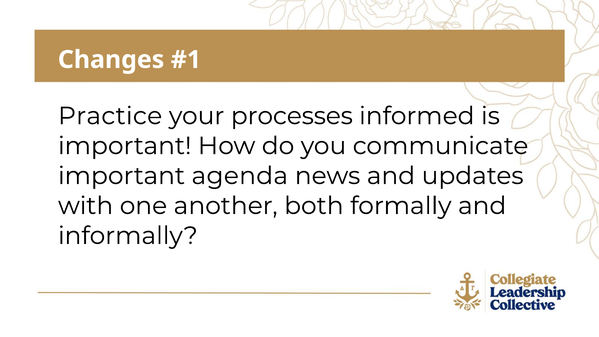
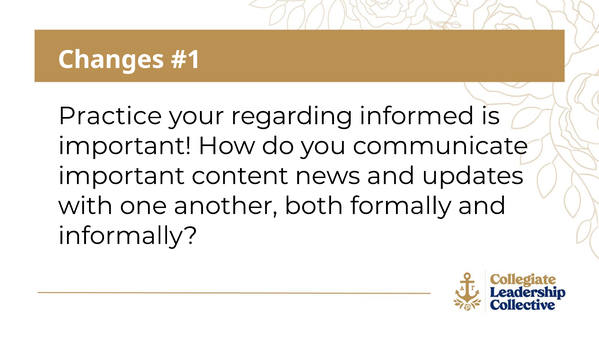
processes: processes -> regarding
agenda: agenda -> content
